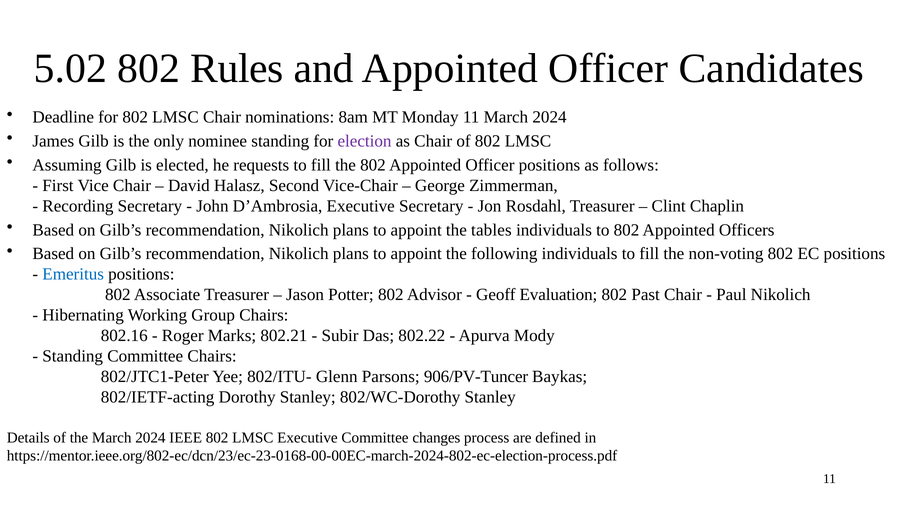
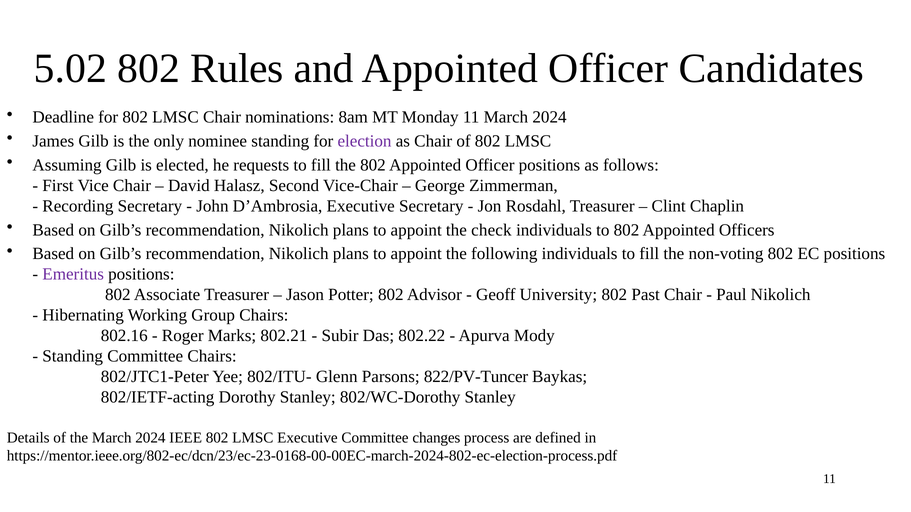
tables: tables -> check
Emeritus colour: blue -> purple
Evaluation: Evaluation -> University
906/PV-Tuncer: 906/PV-Tuncer -> 822/PV-Tuncer
